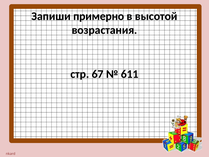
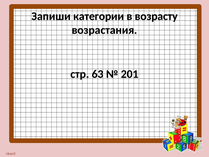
примерно: примерно -> категории
высотой: высотой -> возрасту
67: 67 -> 63
611: 611 -> 201
